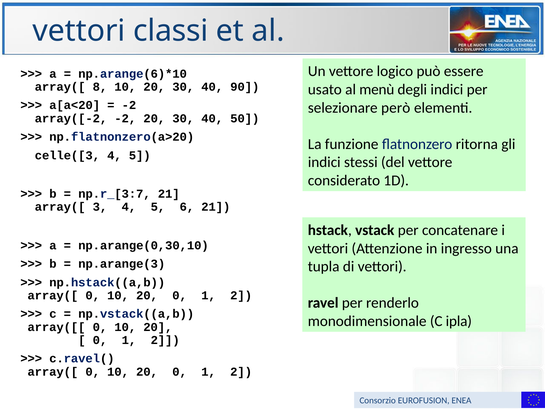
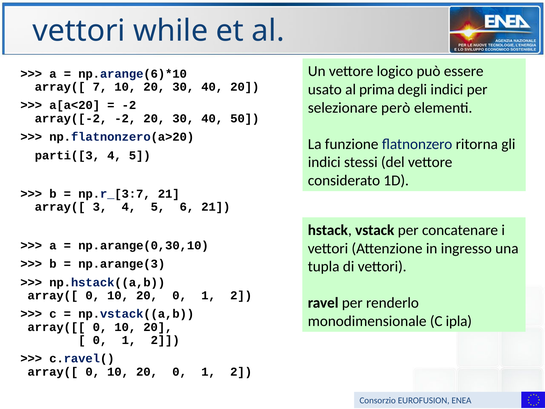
classi: classi -> while
8: 8 -> 7
40 90: 90 -> 20
menù: menù -> prima
celle([3: celle([3 -> parti([3
